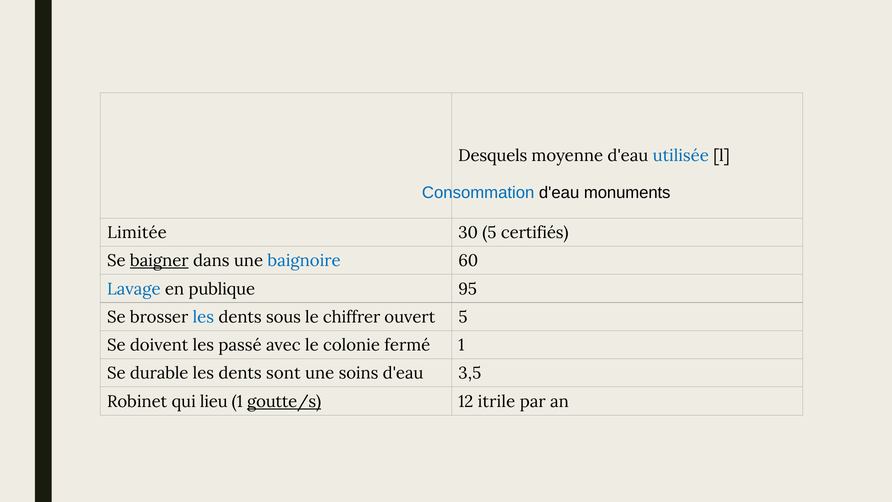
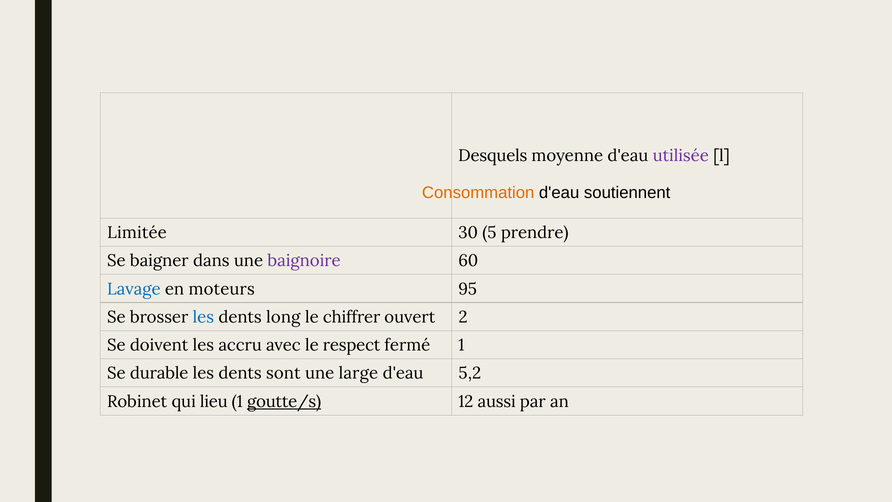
utilisée colour: blue -> purple
Consommation colour: blue -> orange
monuments: monuments -> soutiennent
certifiés: certifiés -> prendre
baigner underline: present -> none
baignoire colour: blue -> purple
publique: publique -> moteurs
sous: sous -> long
ouvert 5: 5 -> 2
passé: passé -> accru
colonie: colonie -> respect
soins: soins -> large
3,5: 3,5 -> 5,2
itrile: itrile -> aussi
